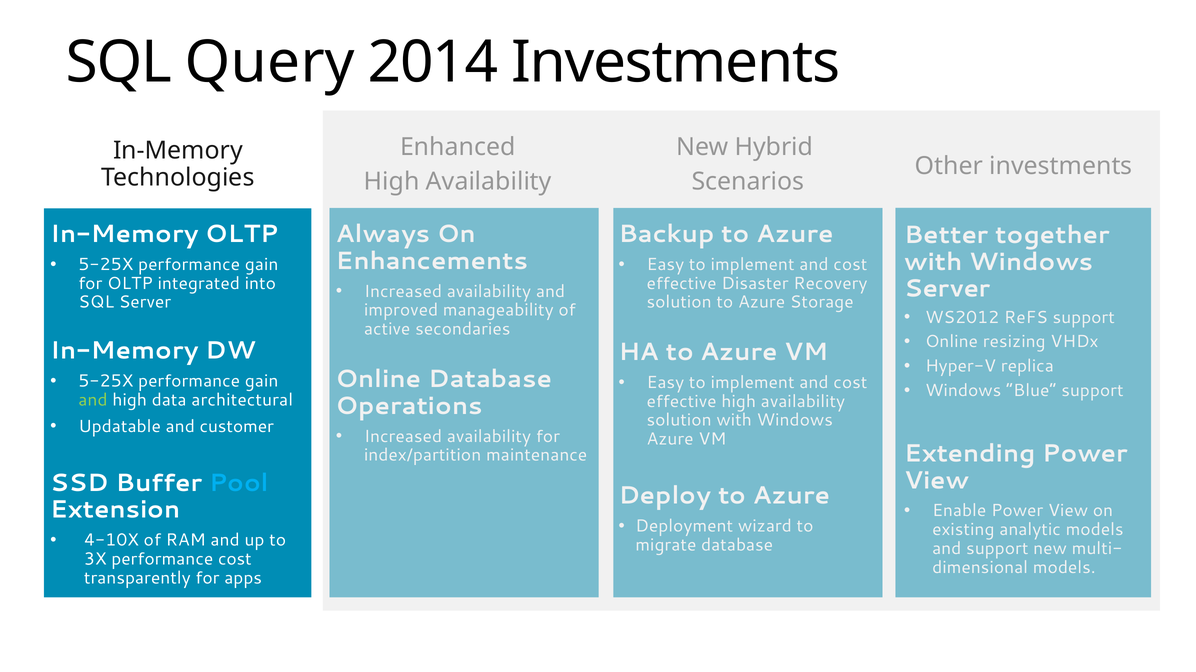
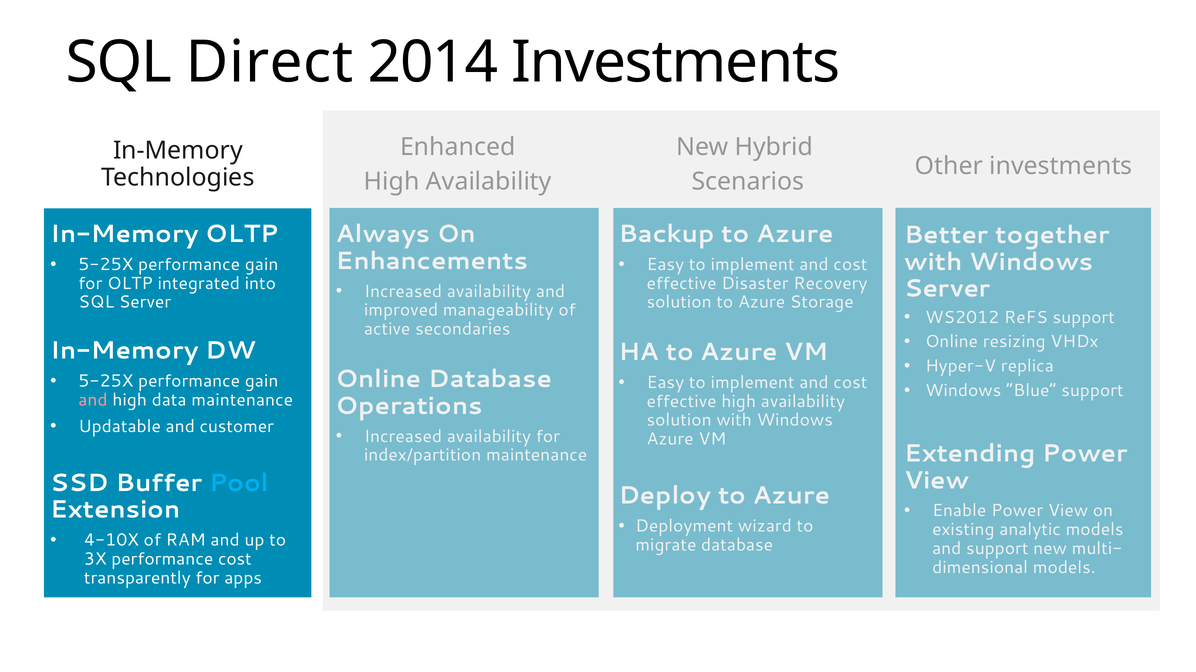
Query: Query -> Direct
and at (93, 400) colour: light green -> pink
data architectural: architectural -> maintenance
